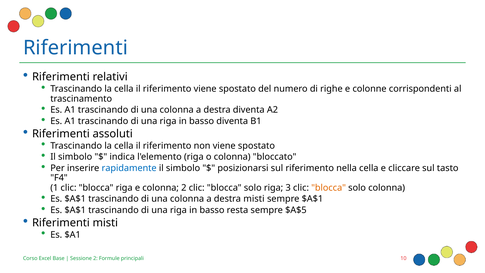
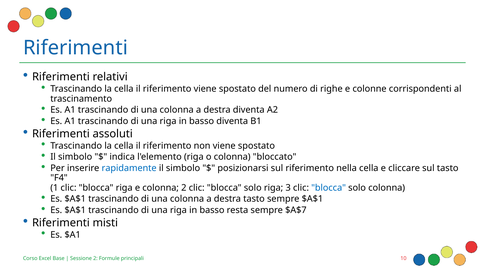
blocca at (329, 188) colour: orange -> blue
destra misti: misti -> tasto
$A$5: $A$5 -> $A$7
